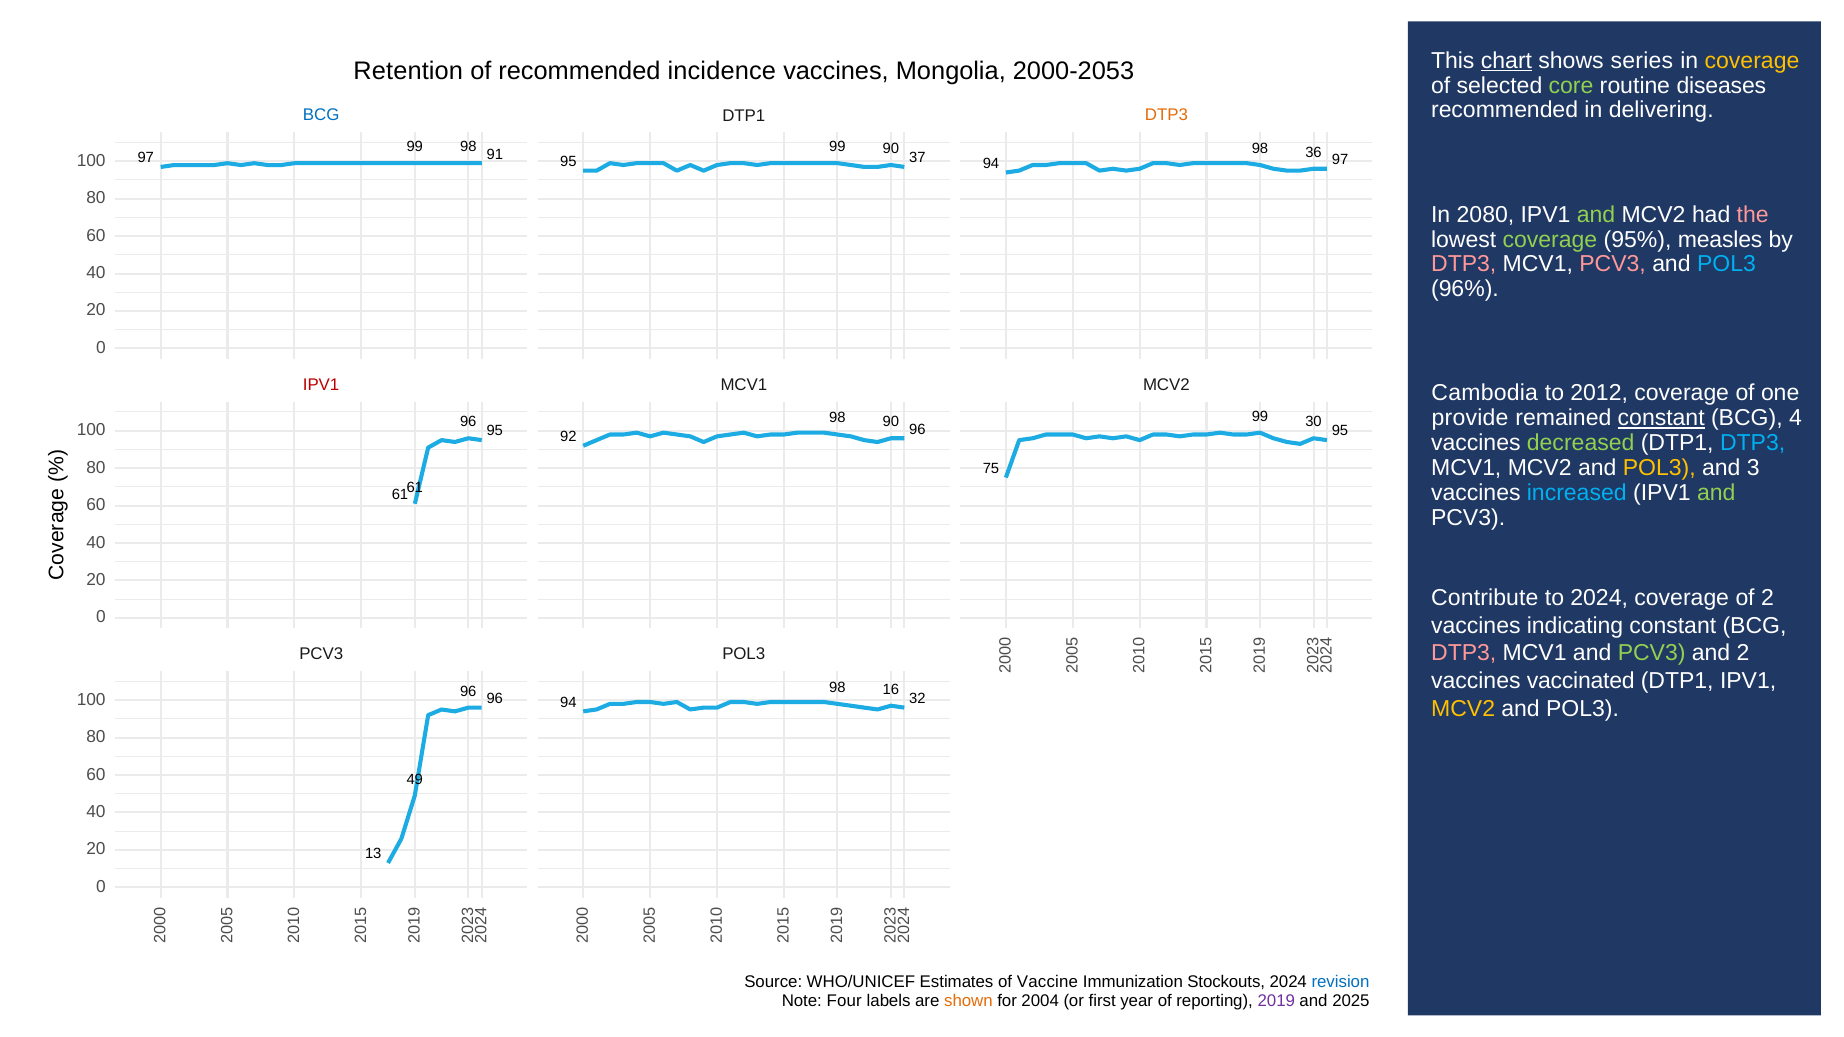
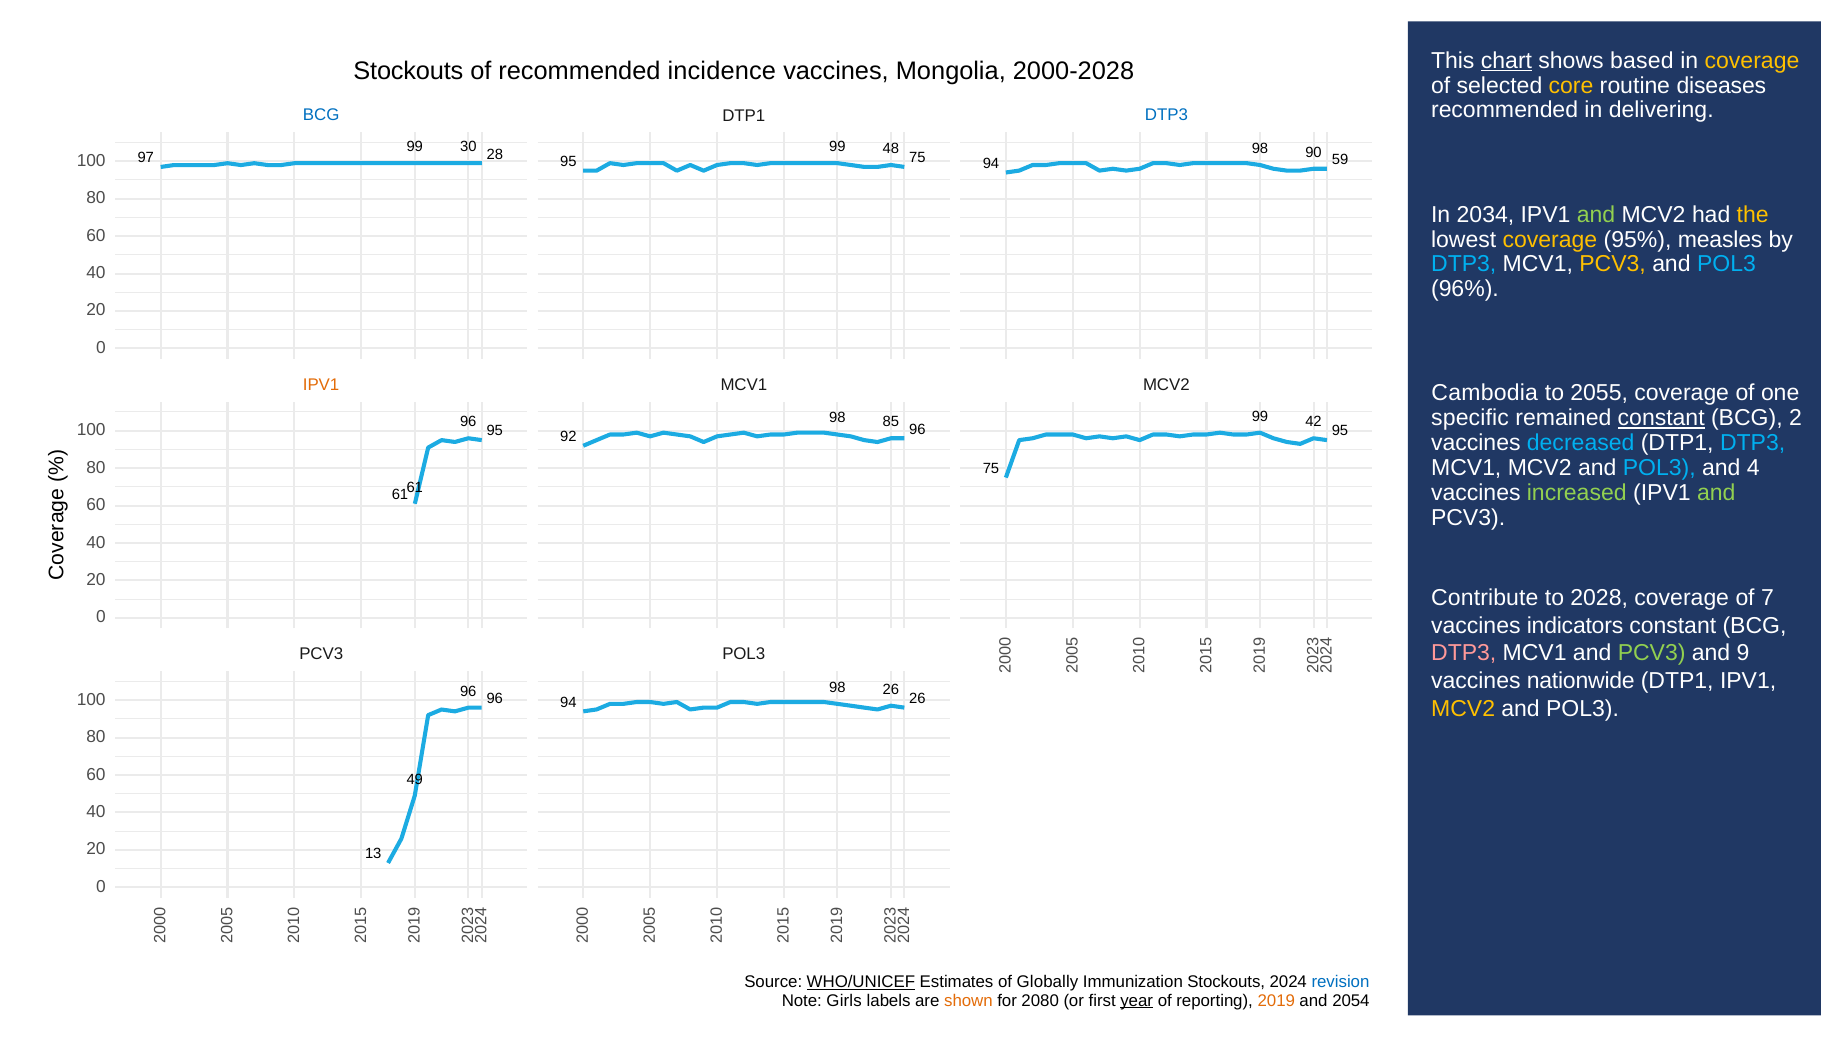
series: series -> based
Retention at (408, 71): Retention -> Stockouts
2000-2053: 2000-2053 -> 2000-2028
core colour: light green -> yellow
DTP3 at (1166, 115) colour: orange -> blue
99 98: 98 -> 30
99 90: 90 -> 48
36: 36 -> 90
91: 91 -> 28
95 37: 37 -> 75
94 97: 97 -> 59
2080: 2080 -> 2034
the colour: pink -> yellow
coverage at (1550, 239) colour: light green -> yellow
DTP3 at (1464, 264) colour: pink -> light blue
PCV3 at (1613, 264) colour: pink -> yellow
IPV1 at (321, 385) colour: red -> orange
2012: 2012 -> 2055
provide: provide -> specific
BCG 4: 4 -> 2
30: 30 -> 42
98 90: 90 -> 85
decreased colour: light green -> light blue
POL3 at (1659, 468) colour: yellow -> light blue
and 3: 3 -> 4
increased colour: light blue -> light green
to 2024: 2024 -> 2028
of 2: 2 -> 7
indicating: indicating -> indicators
and 2: 2 -> 9
vaccinated: vaccinated -> nationwide
98 16: 16 -> 26
94 32: 32 -> 26
WHO/UNICEF underline: none -> present
Vaccine: Vaccine -> Globally
Four: Four -> Girls
2004: 2004 -> 2080
year underline: none -> present
2019 colour: purple -> orange
2025: 2025 -> 2054
